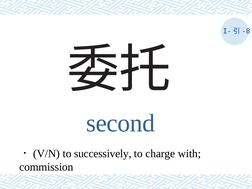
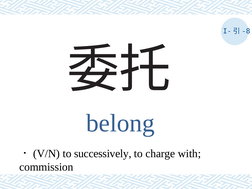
second: second -> belong
